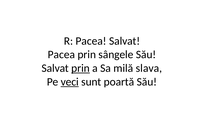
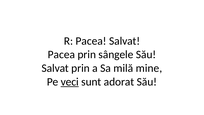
prin at (81, 68) underline: present -> none
slava: slava -> mine
poartă: poartă -> adorat
